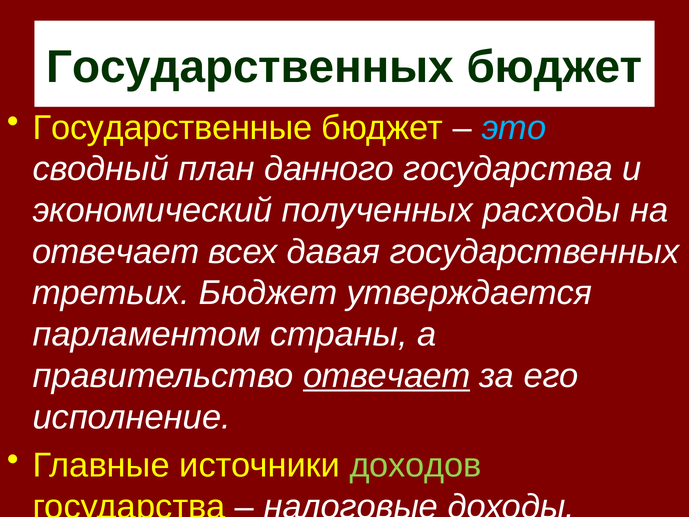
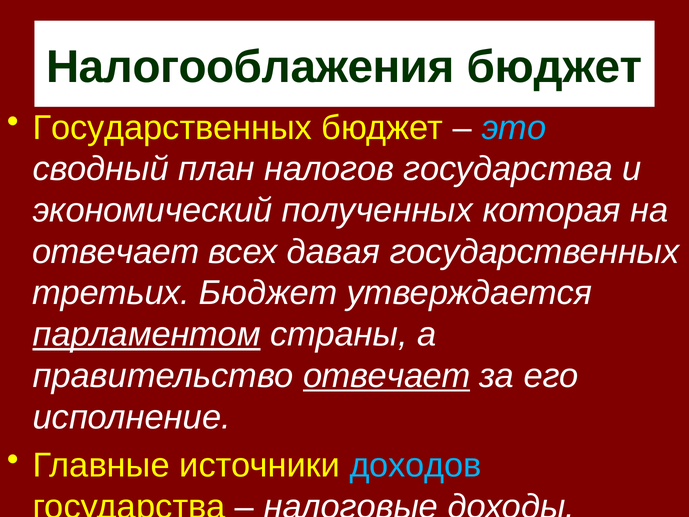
Государственных at (250, 67): Государственных -> Налогооблажения
Государственные at (172, 128): Государственные -> Государственных
данного: данного -> налогов
расходы: расходы -> которая
парламентом underline: none -> present
доходов colour: light green -> light blue
